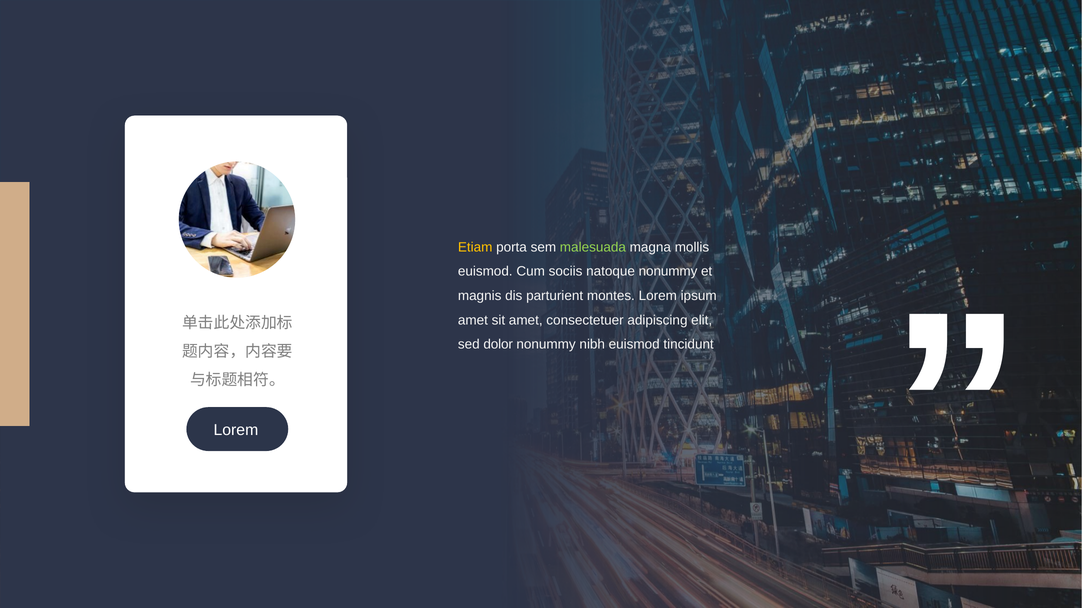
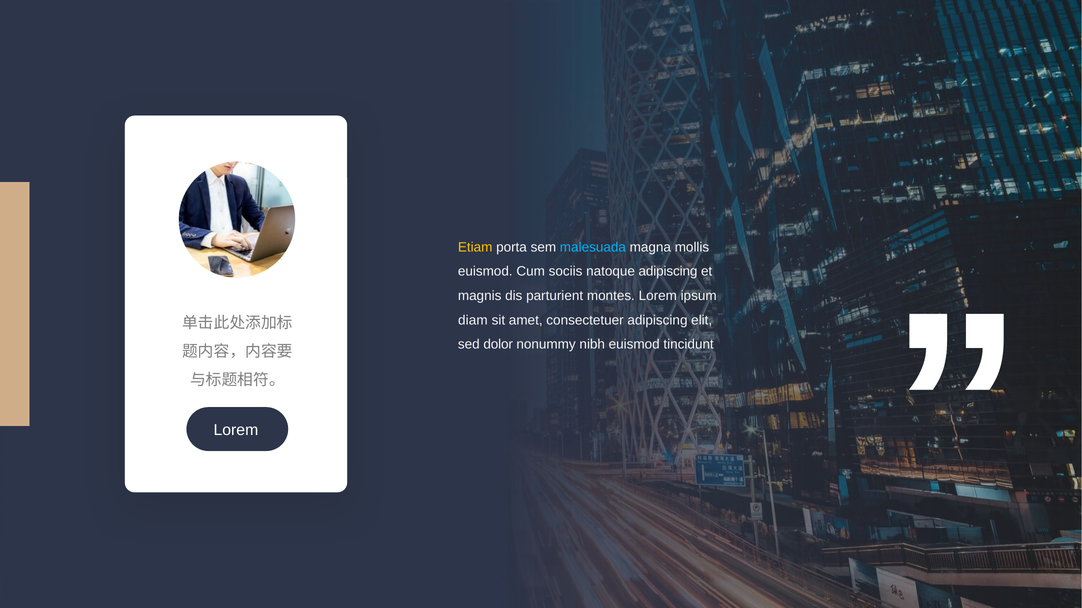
malesuada colour: light green -> light blue
natoque nonummy: nonummy -> adipiscing
amet at (473, 320): amet -> diam
